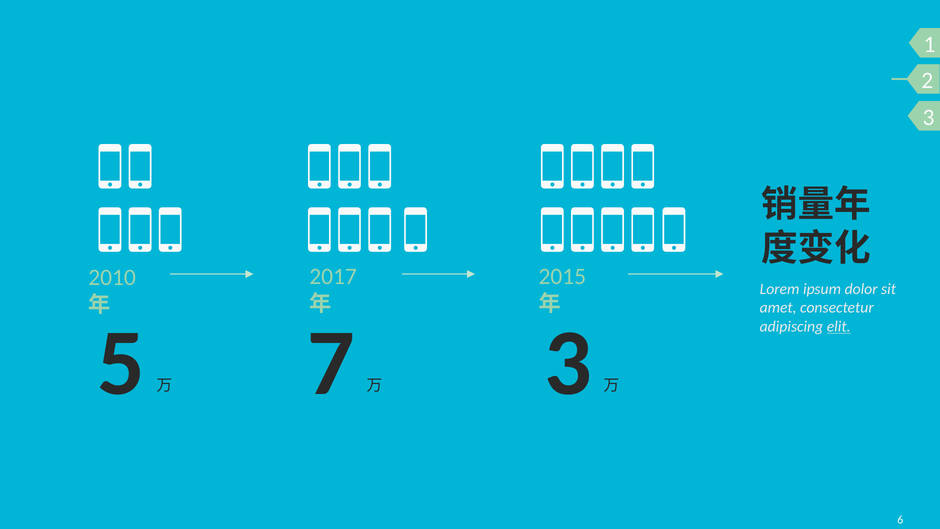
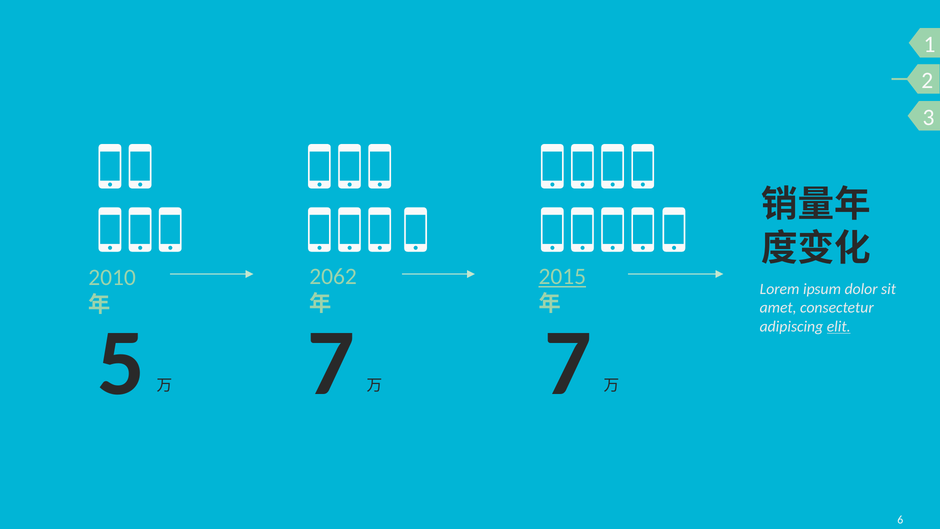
2017: 2017 -> 2062
2015 underline: none -> present
3 at (568, 363): 3 -> 7
